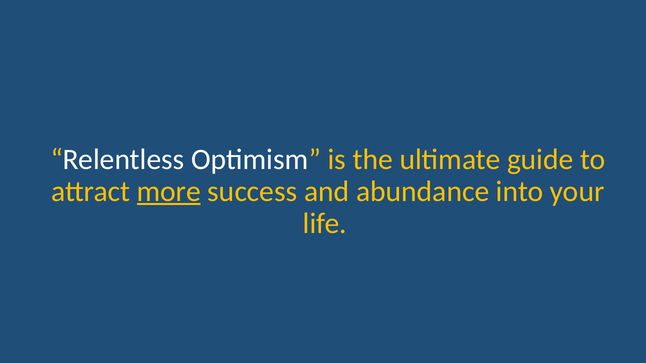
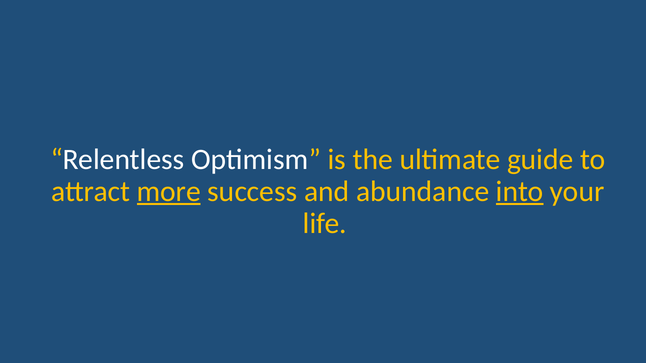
into underline: none -> present
